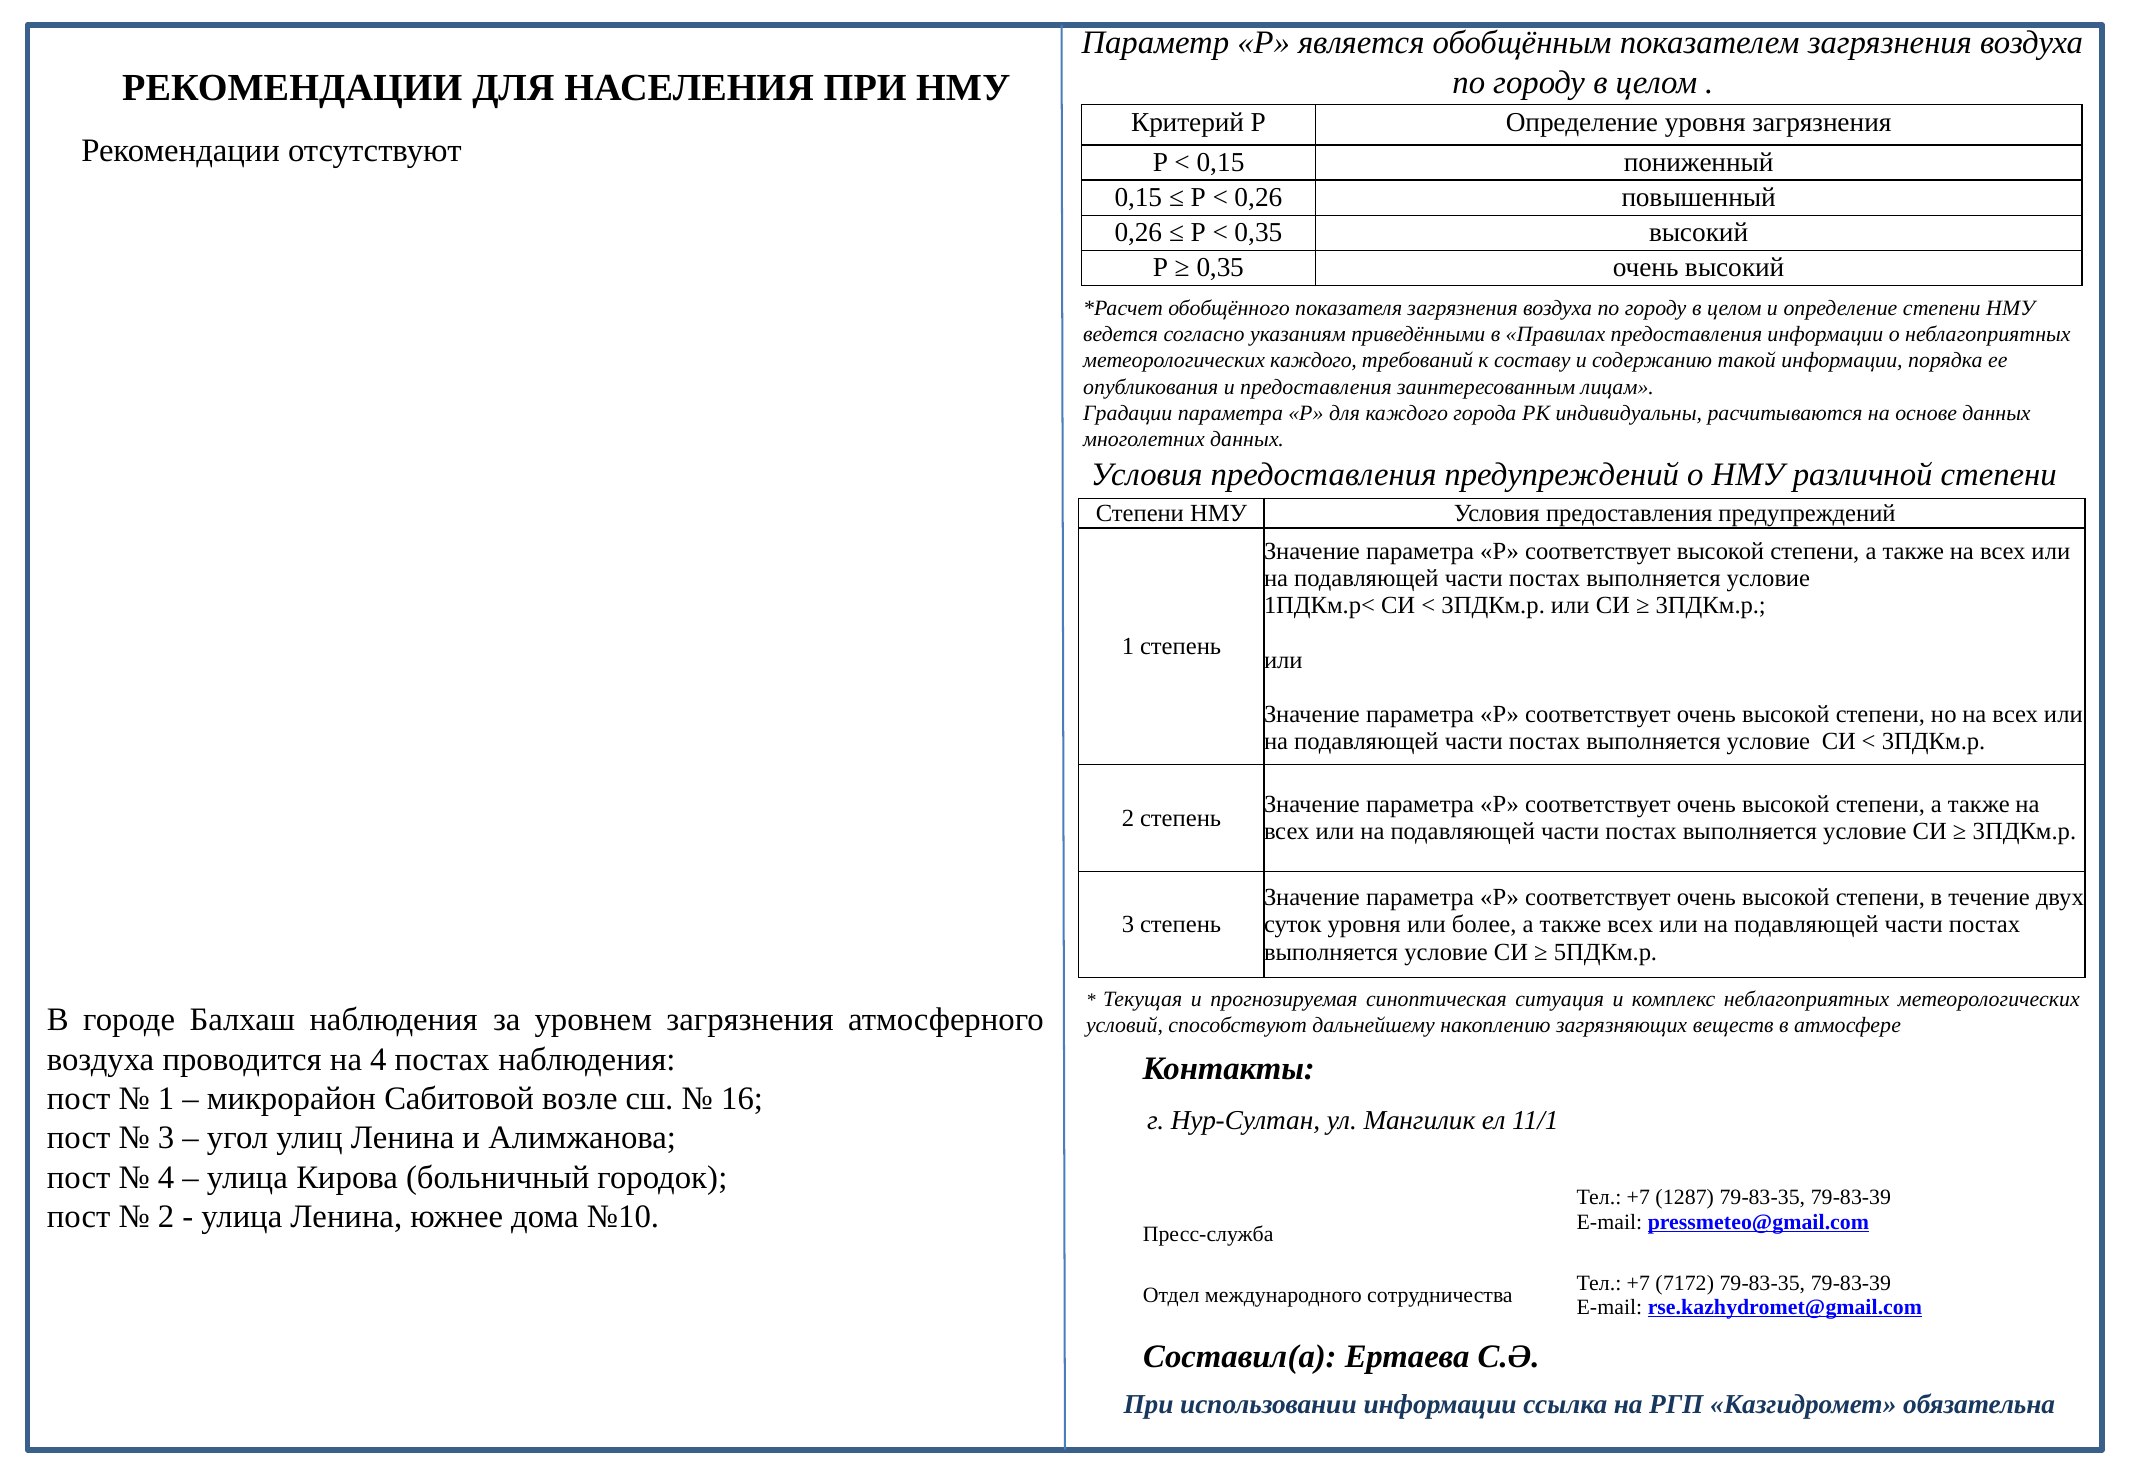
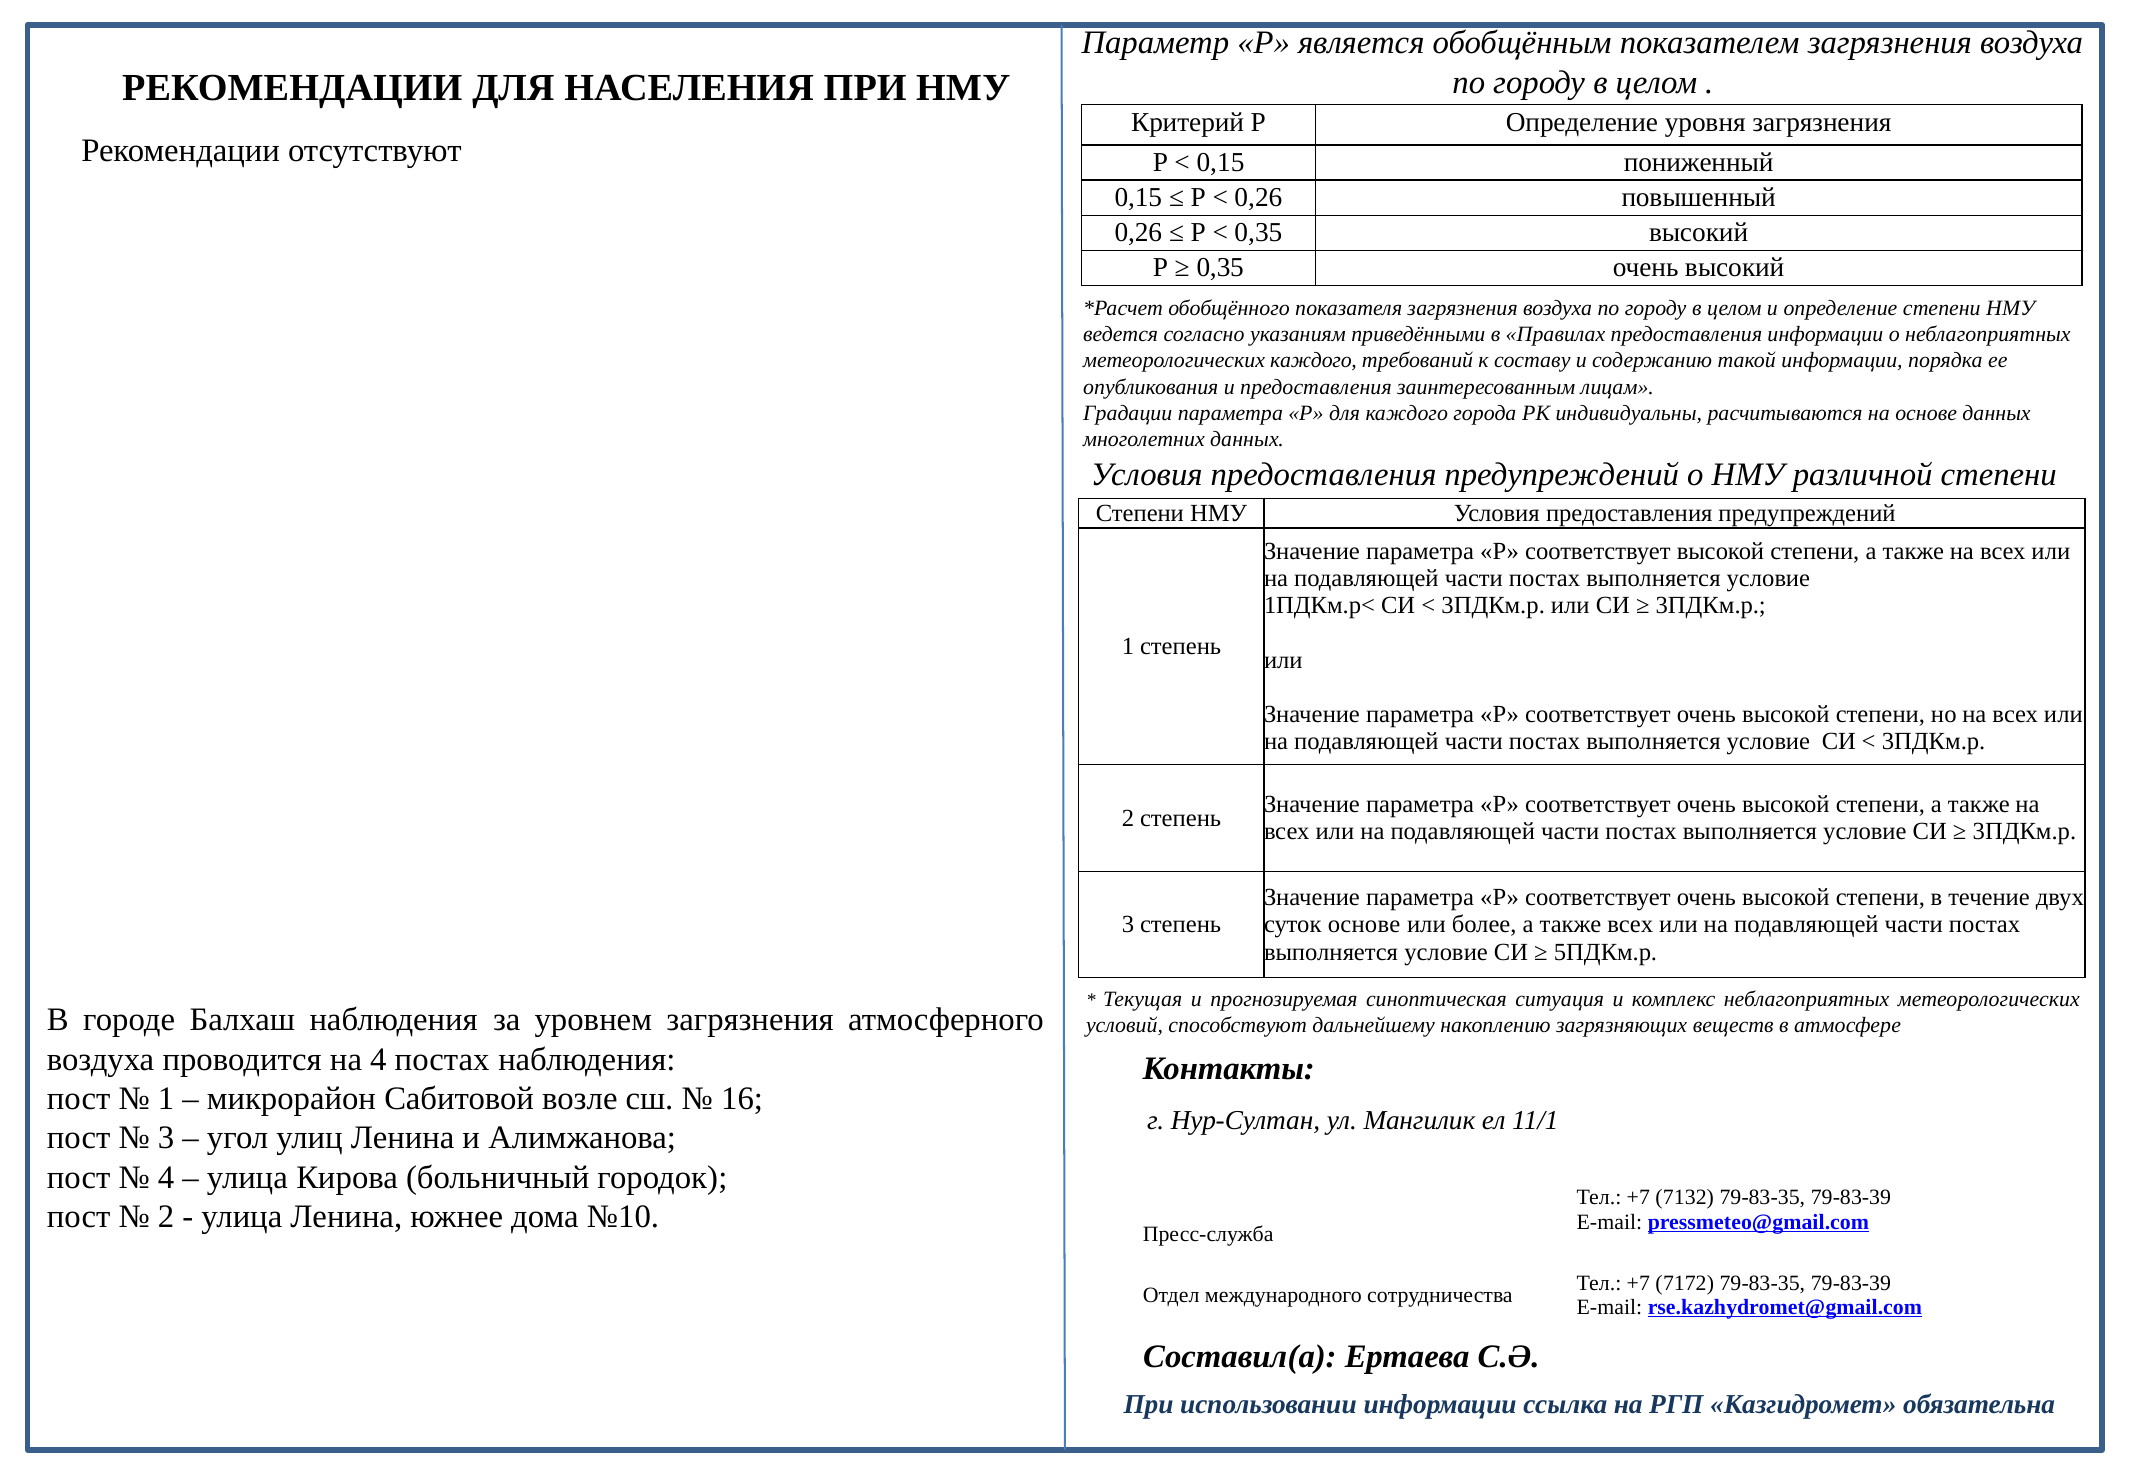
суток уровня: уровня -> основе
1287: 1287 -> 7132
